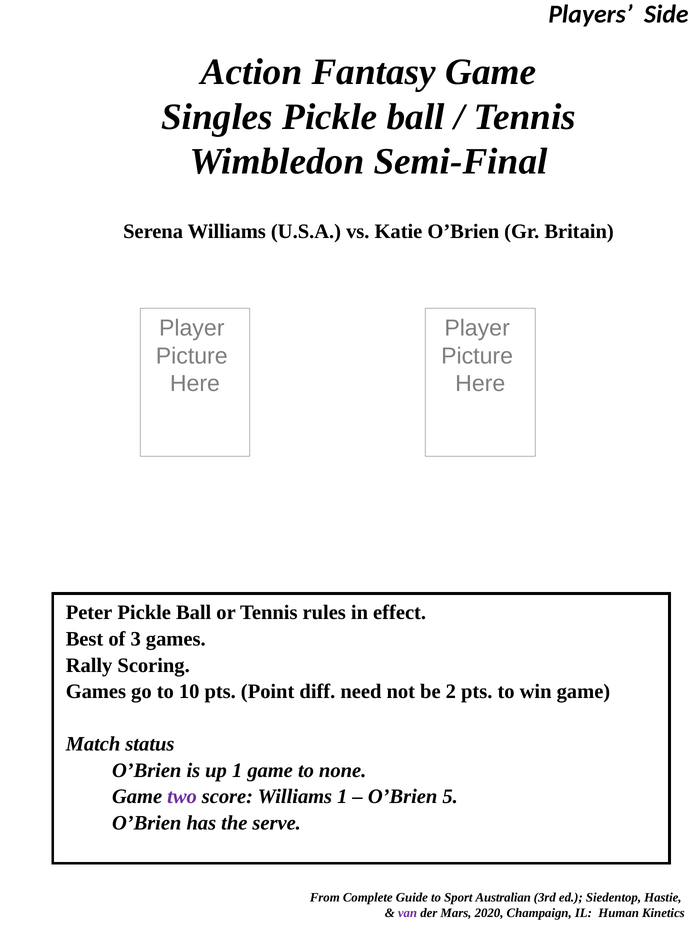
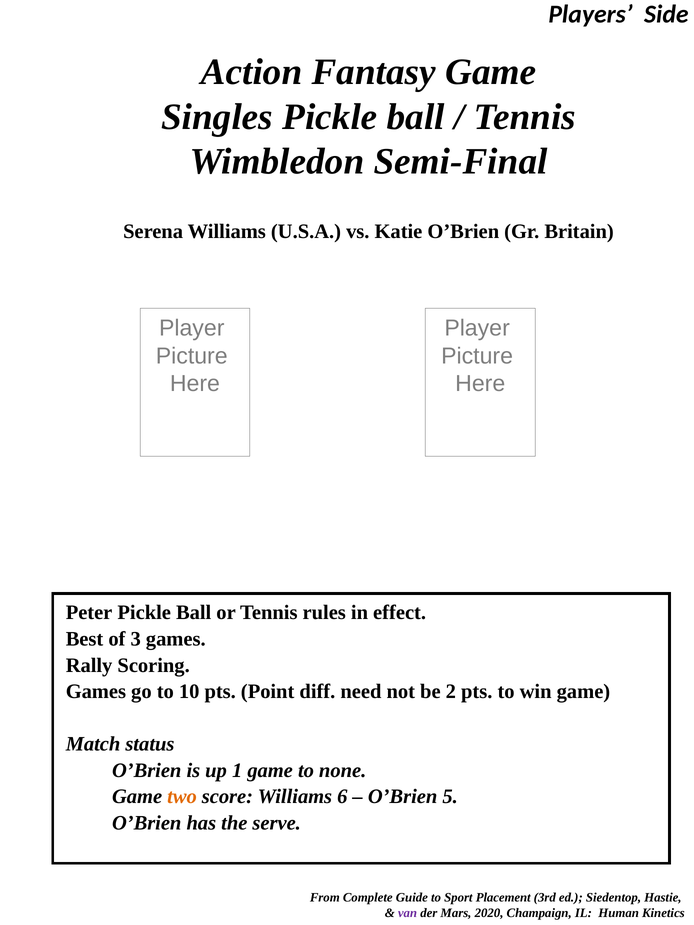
two colour: purple -> orange
Williams 1: 1 -> 6
Australian: Australian -> Placement
